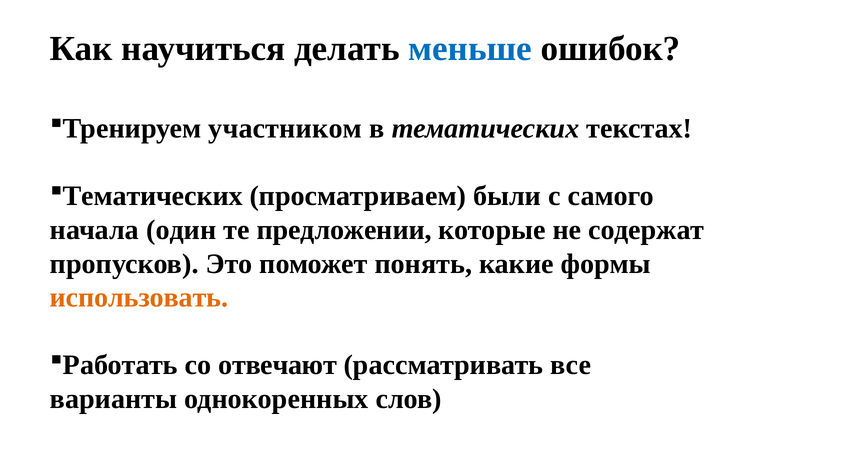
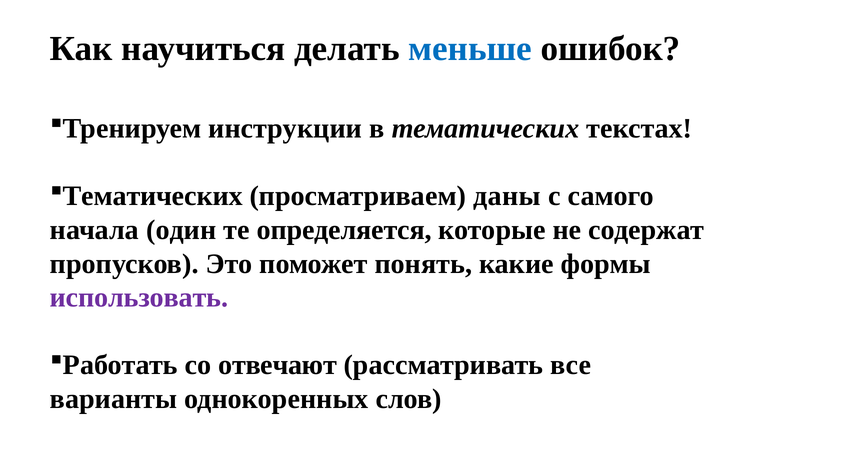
участником: участником -> инструкции
были: были -> даны
предложении: предложении -> определяется
использовать colour: orange -> purple
